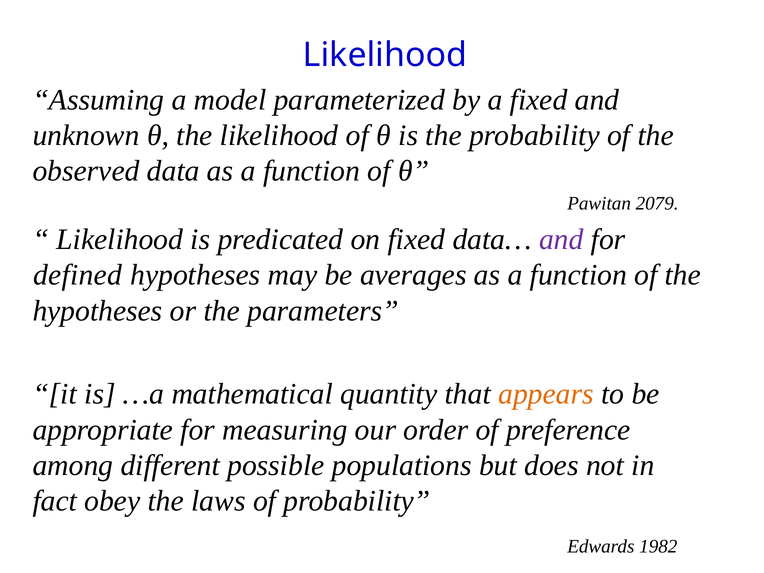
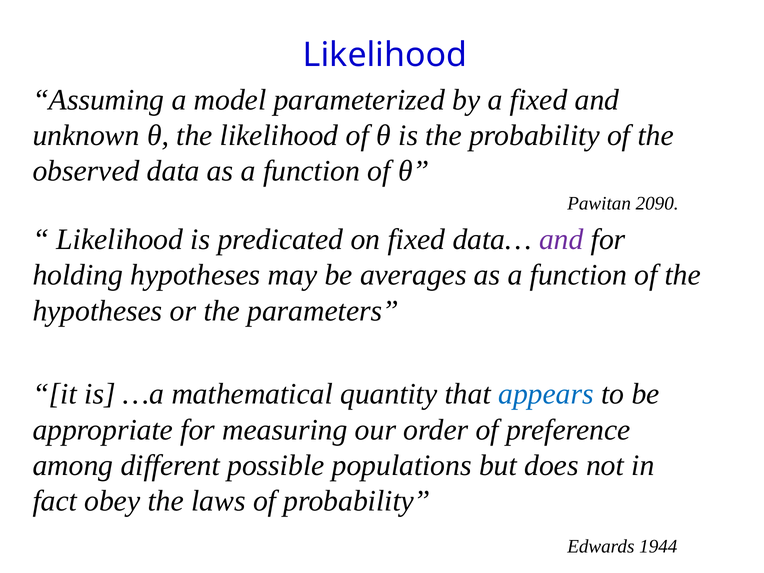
2079: 2079 -> 2090
defined: defined -> holding
appears colour: orange -> blue
1982: 1982 -> 1944
